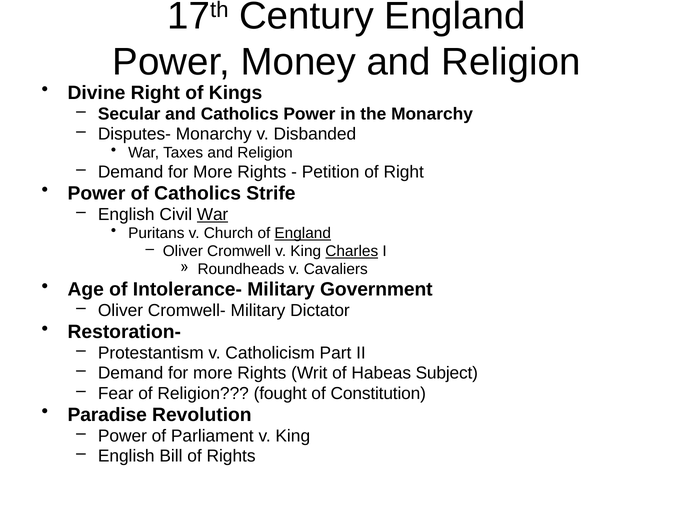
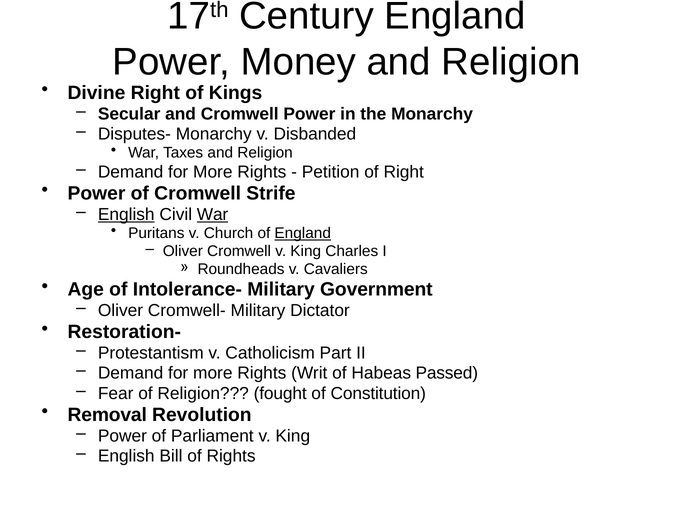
and Catholics: Catholics -> Cromwell
of Catholics: Catholics -> Cromwell
English at (126, 214) underline: none -> present
Charles underline: present -> none
Subject: Subject -> Passed
Paradise: Paradise -> Removal
